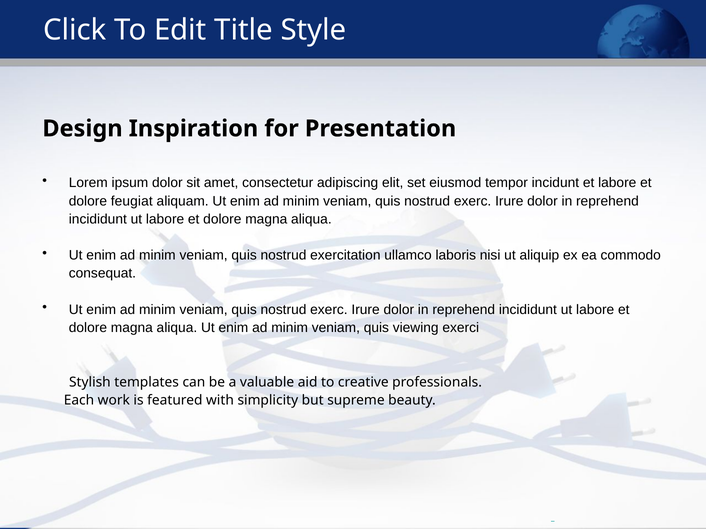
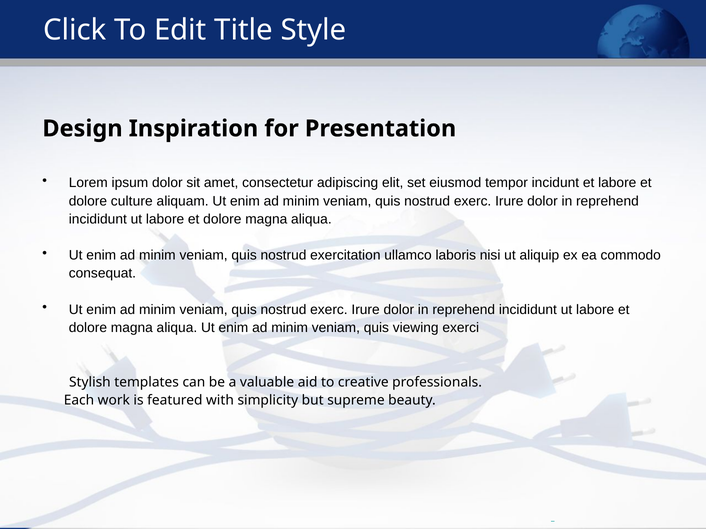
feugiat: feugiat -> culture
